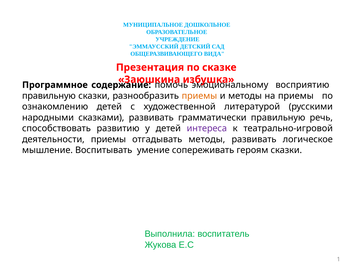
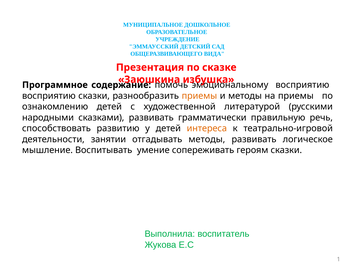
правильную at (49, 96): правильную -> восприятию
интереса colour: purple -> orange
деятельности приемы: приемы -> занятии
